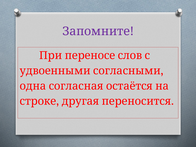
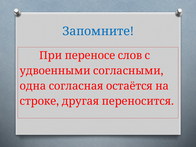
Запомните colour: purple -> blue
